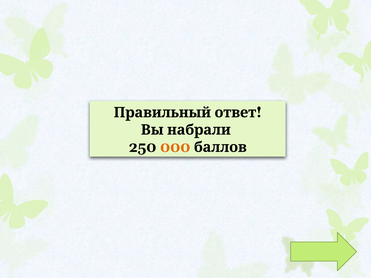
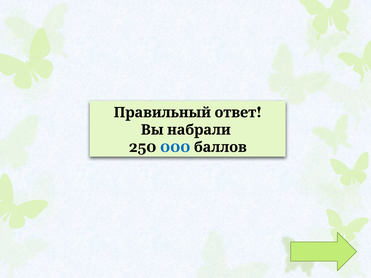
000 colour: orange -> blue
